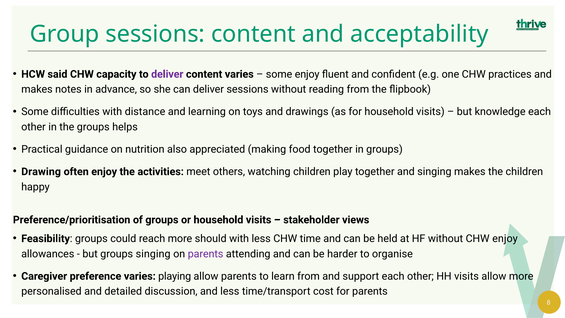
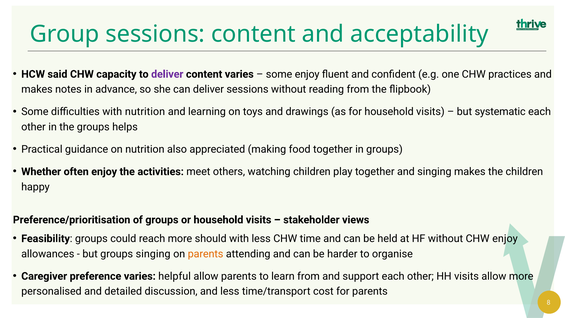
with distance: distance -> nutrition
knowledge: knowledge -> systematic
Drawing: Drawing -> Whether
parents at (206, 254) colour: purple -> orange
playing: playing -> helpful
